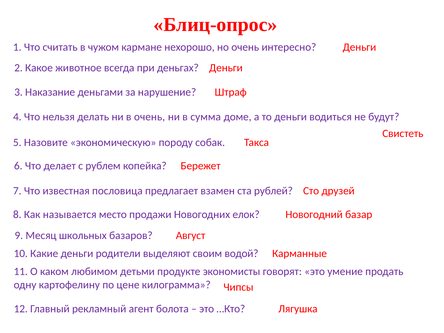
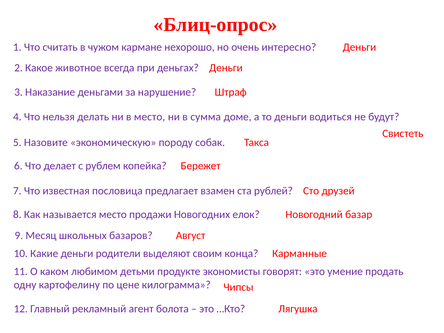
в очень: очень -> место
водой: водой -> конца
